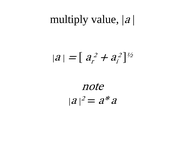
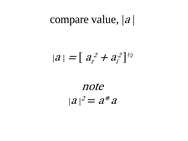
multiply: multiply -> compare
